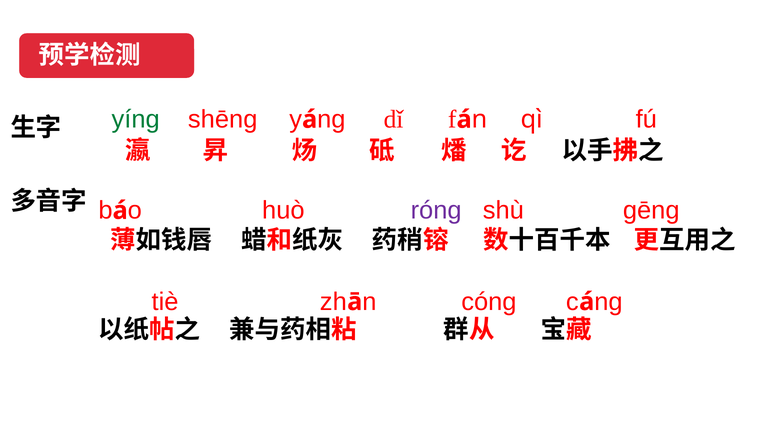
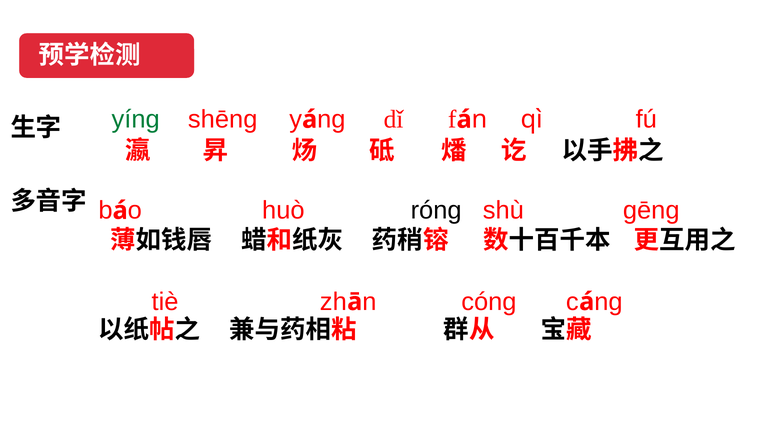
róng colour: purple -> black
